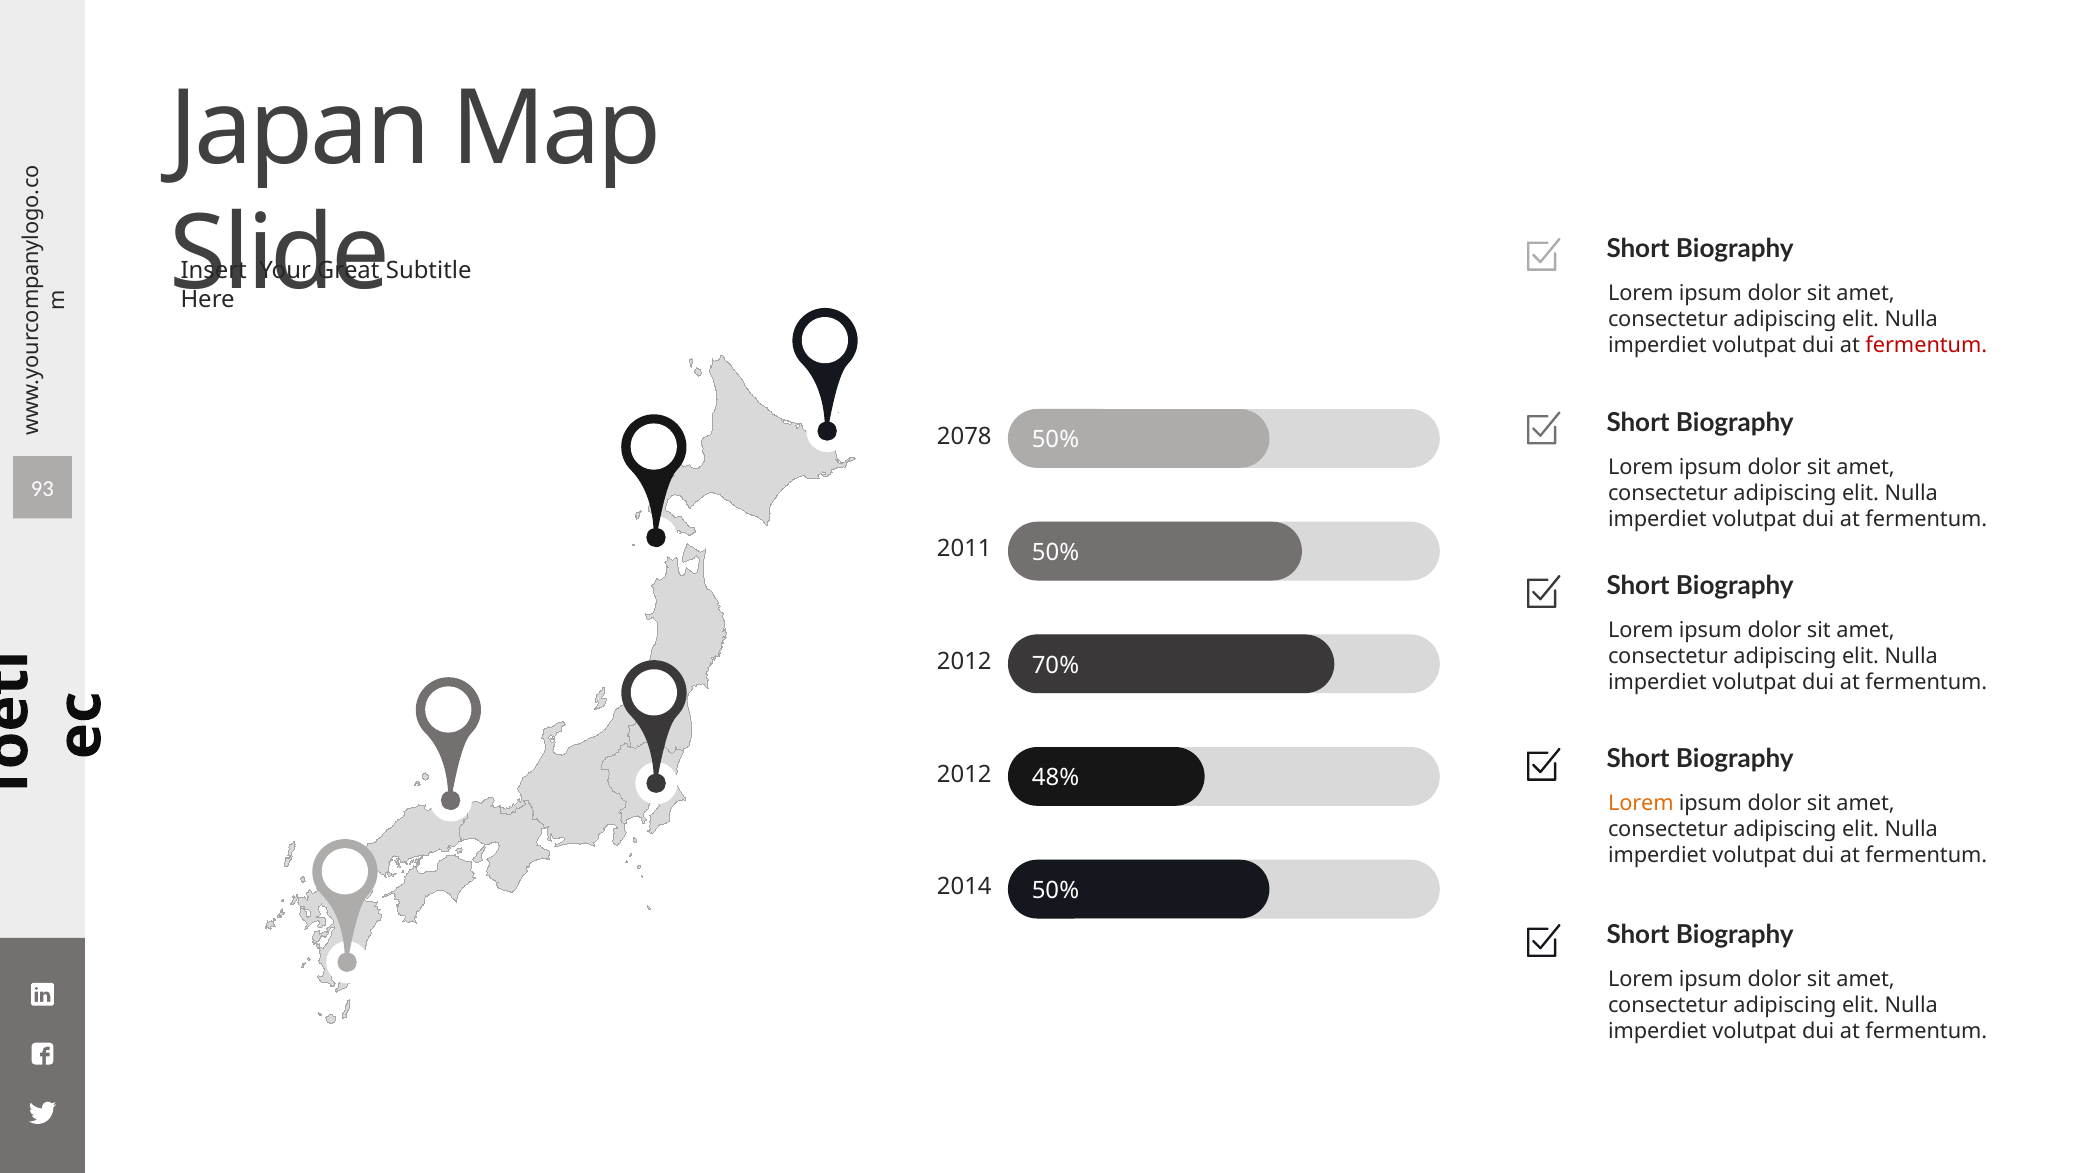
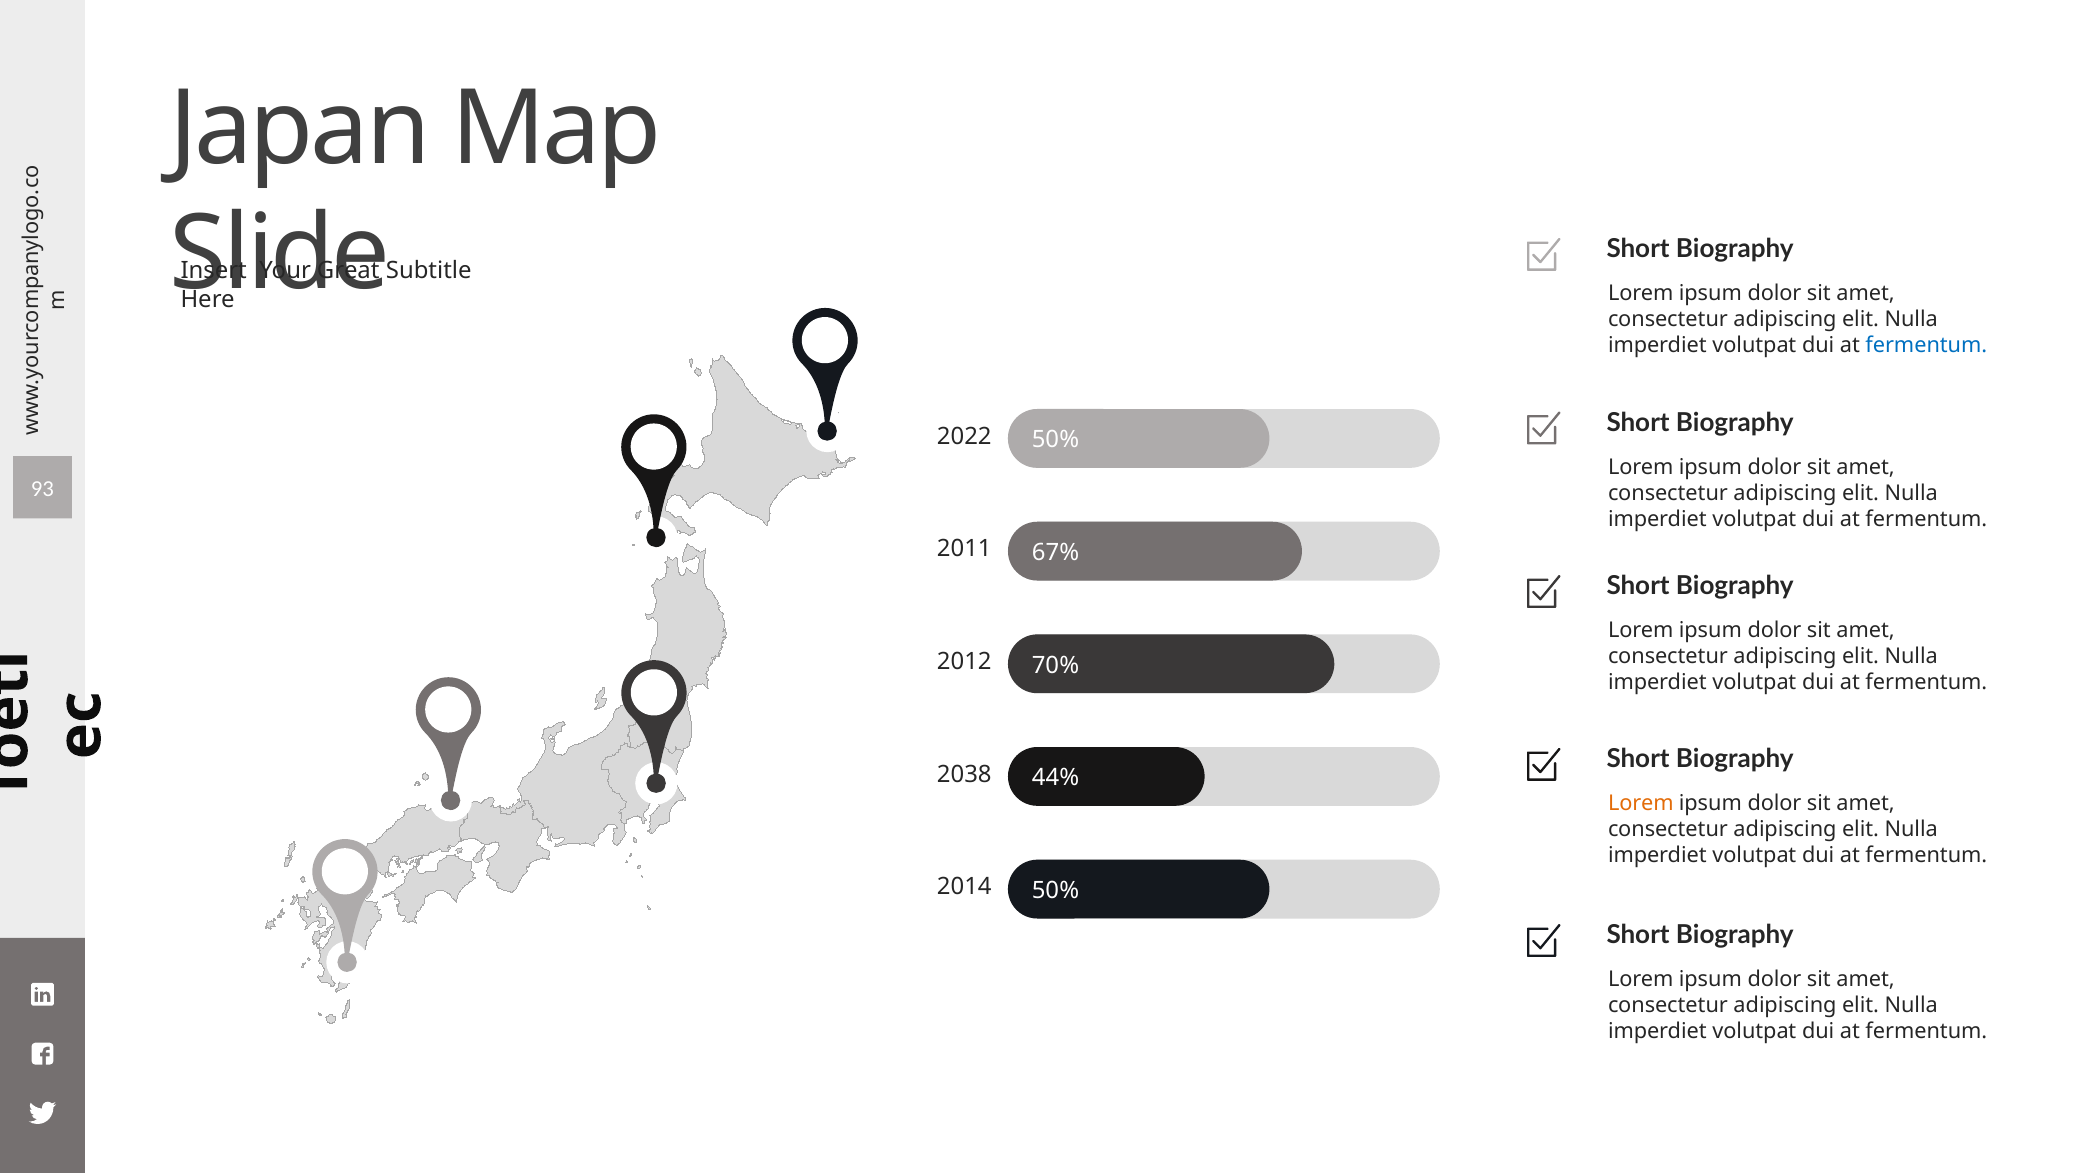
fermentum at (1926, 346) colour: red -> blue
2078: 2078 -> 2022
50% at (1056, 553): 50% -> 67%
2012 at (964, 775): 2012 -> 2038
48%: 48% -> 44%
